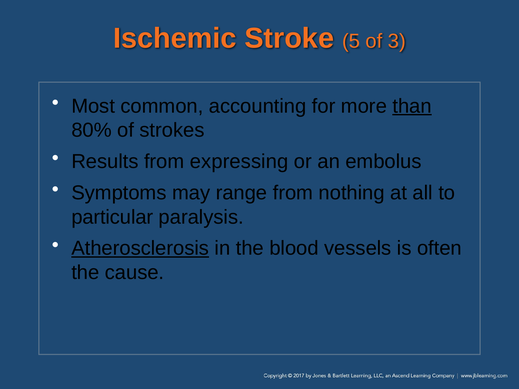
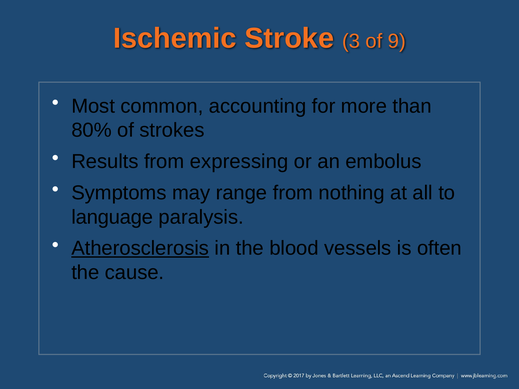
5: 5 -> 3
3: 3 -> 9
than underline: present -> none
particular: particular -> language
